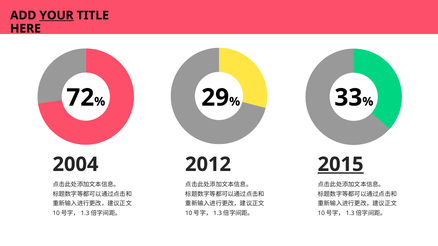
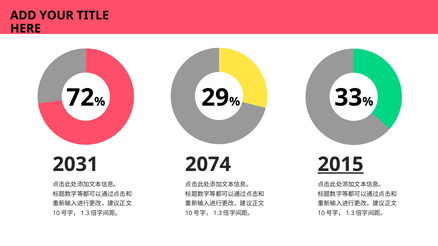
YOUR underline: present -> none
2004: 2004 -> 2031
2012: 2012 -> 2074
